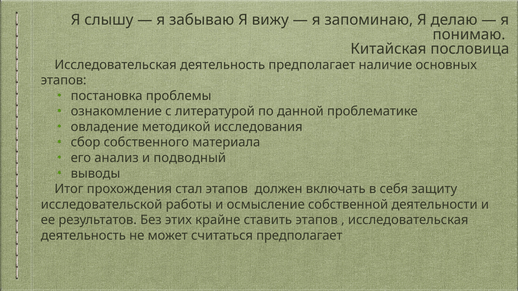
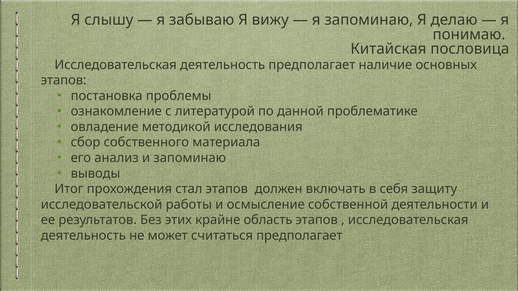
и подводный: подводный -> запоминаю
ставить: ставить -> область
